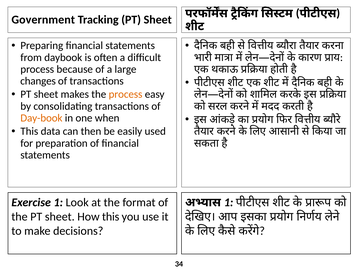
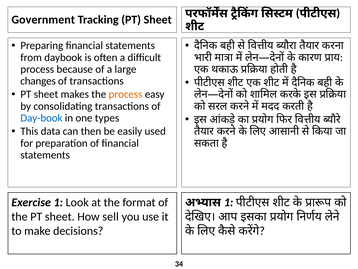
Day-book colour: orange -> blue
when: when -> types
How this: this -> sell
